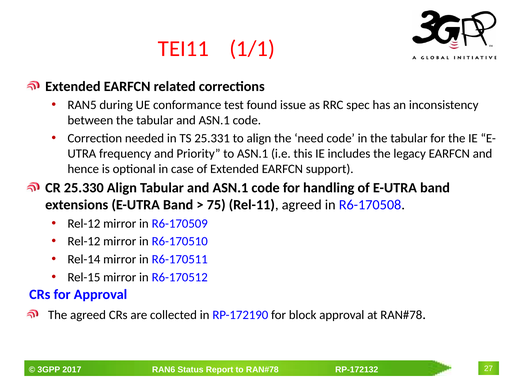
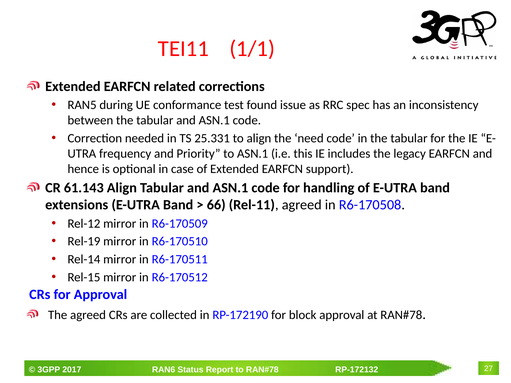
25.330: 25.330 -> 61.143
75: 75 -> 66
Rel-12 at (84, 242): Rel-12 -> Rel-19
